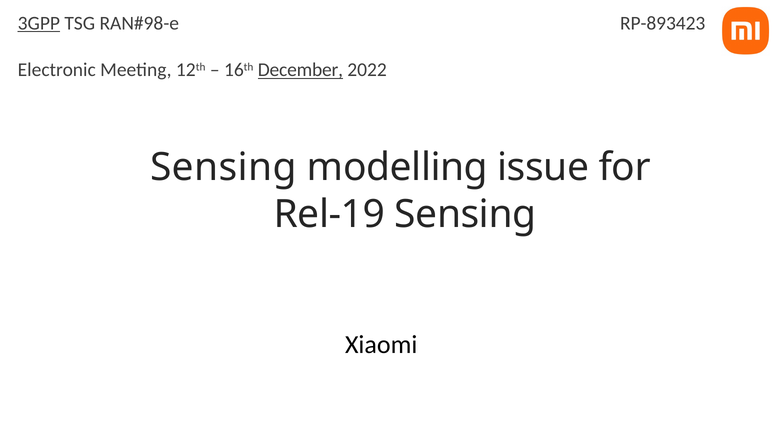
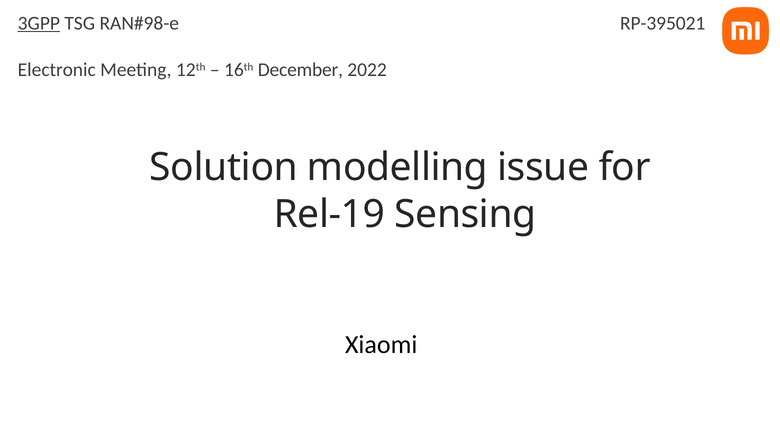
RP-893423: RP-893423 -> RP-395021
December underline: present -> none
Sensing at (223, 167): Sensing -> Solution
